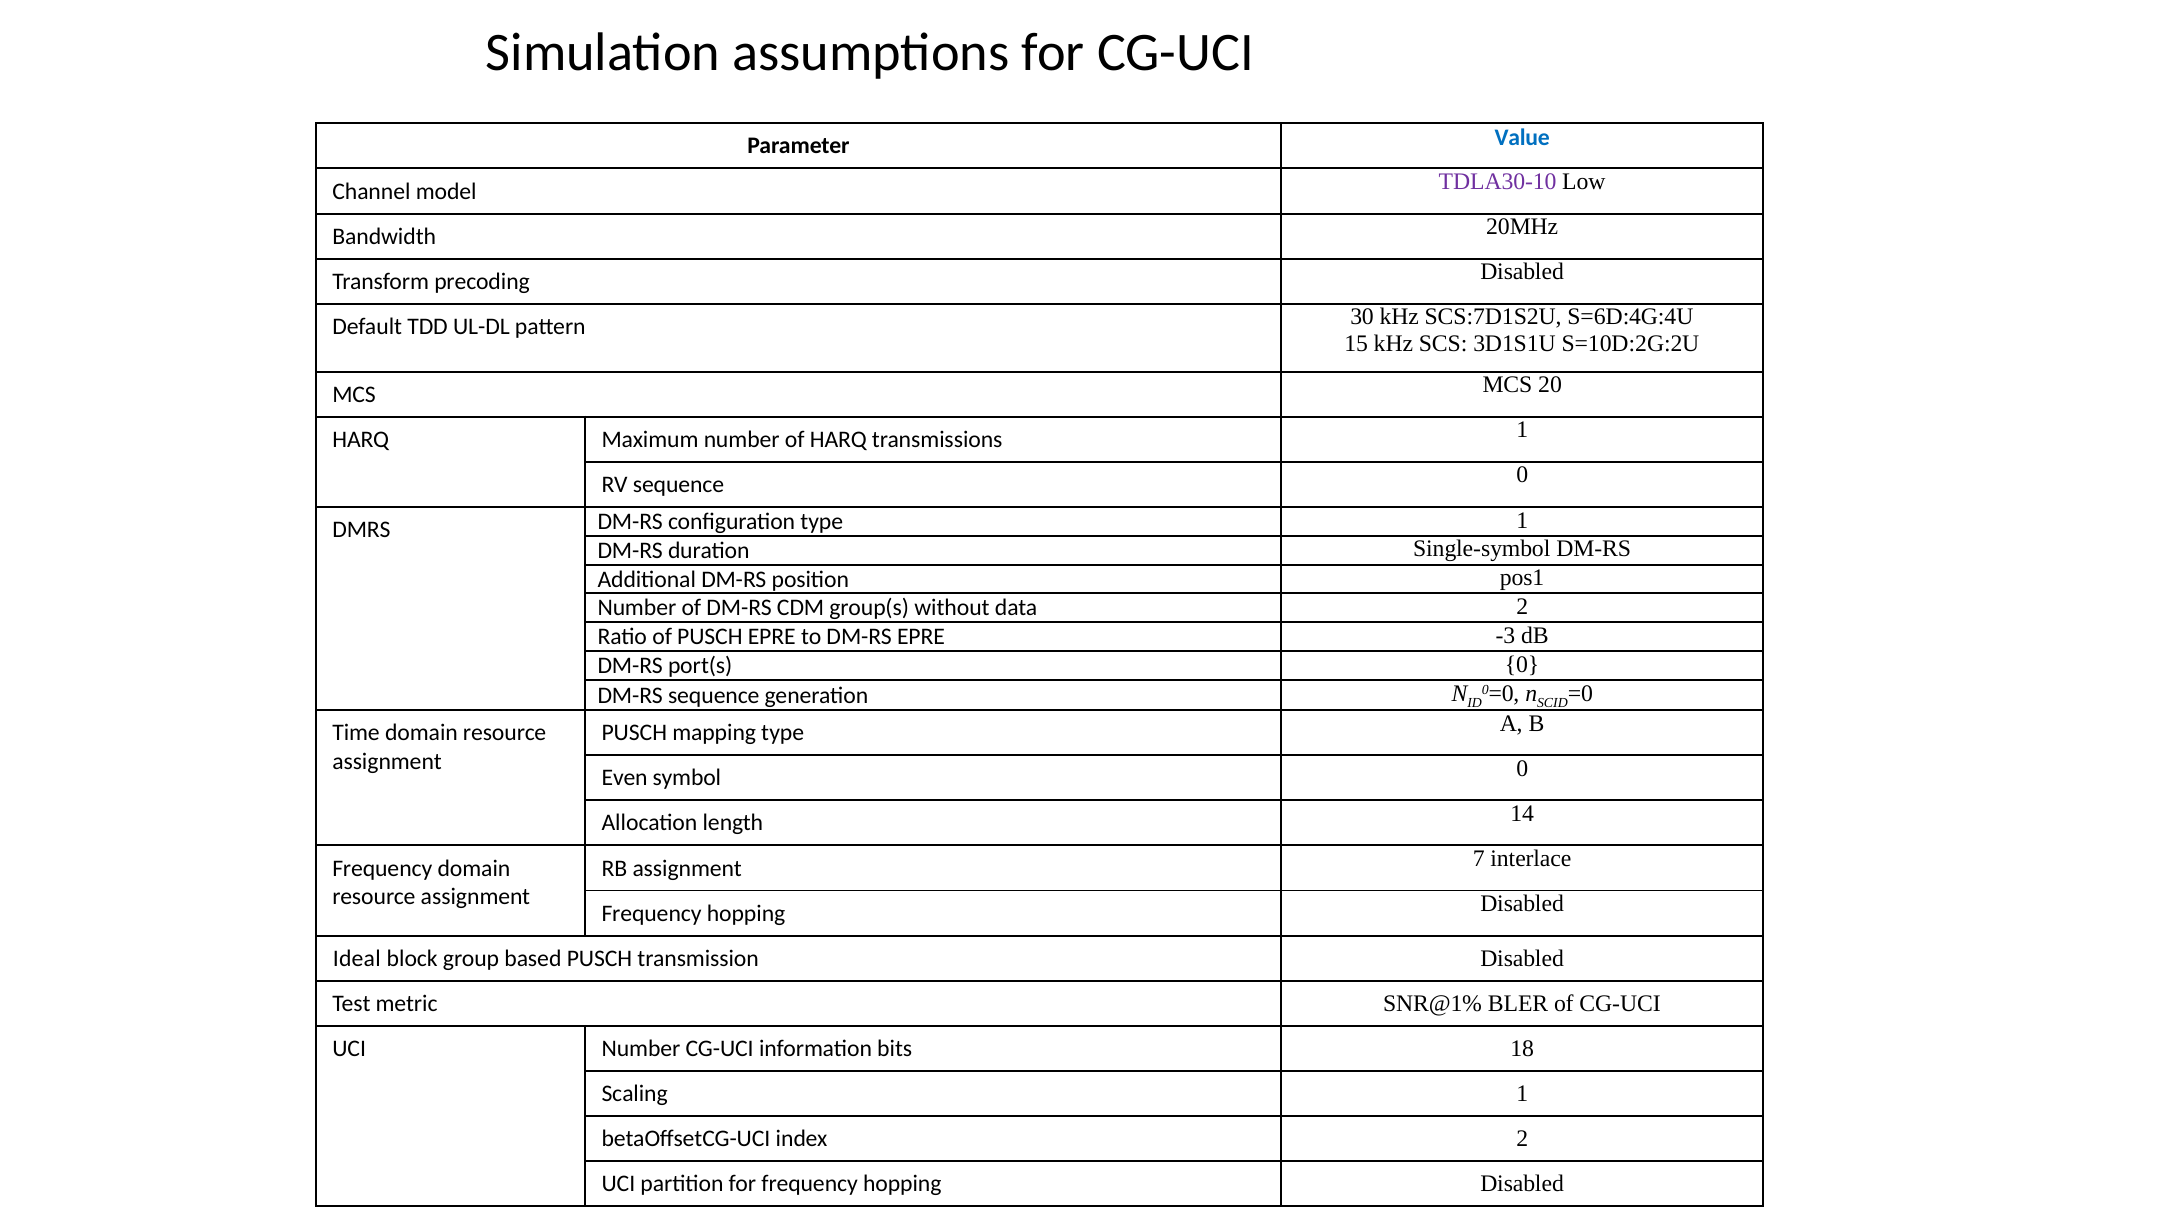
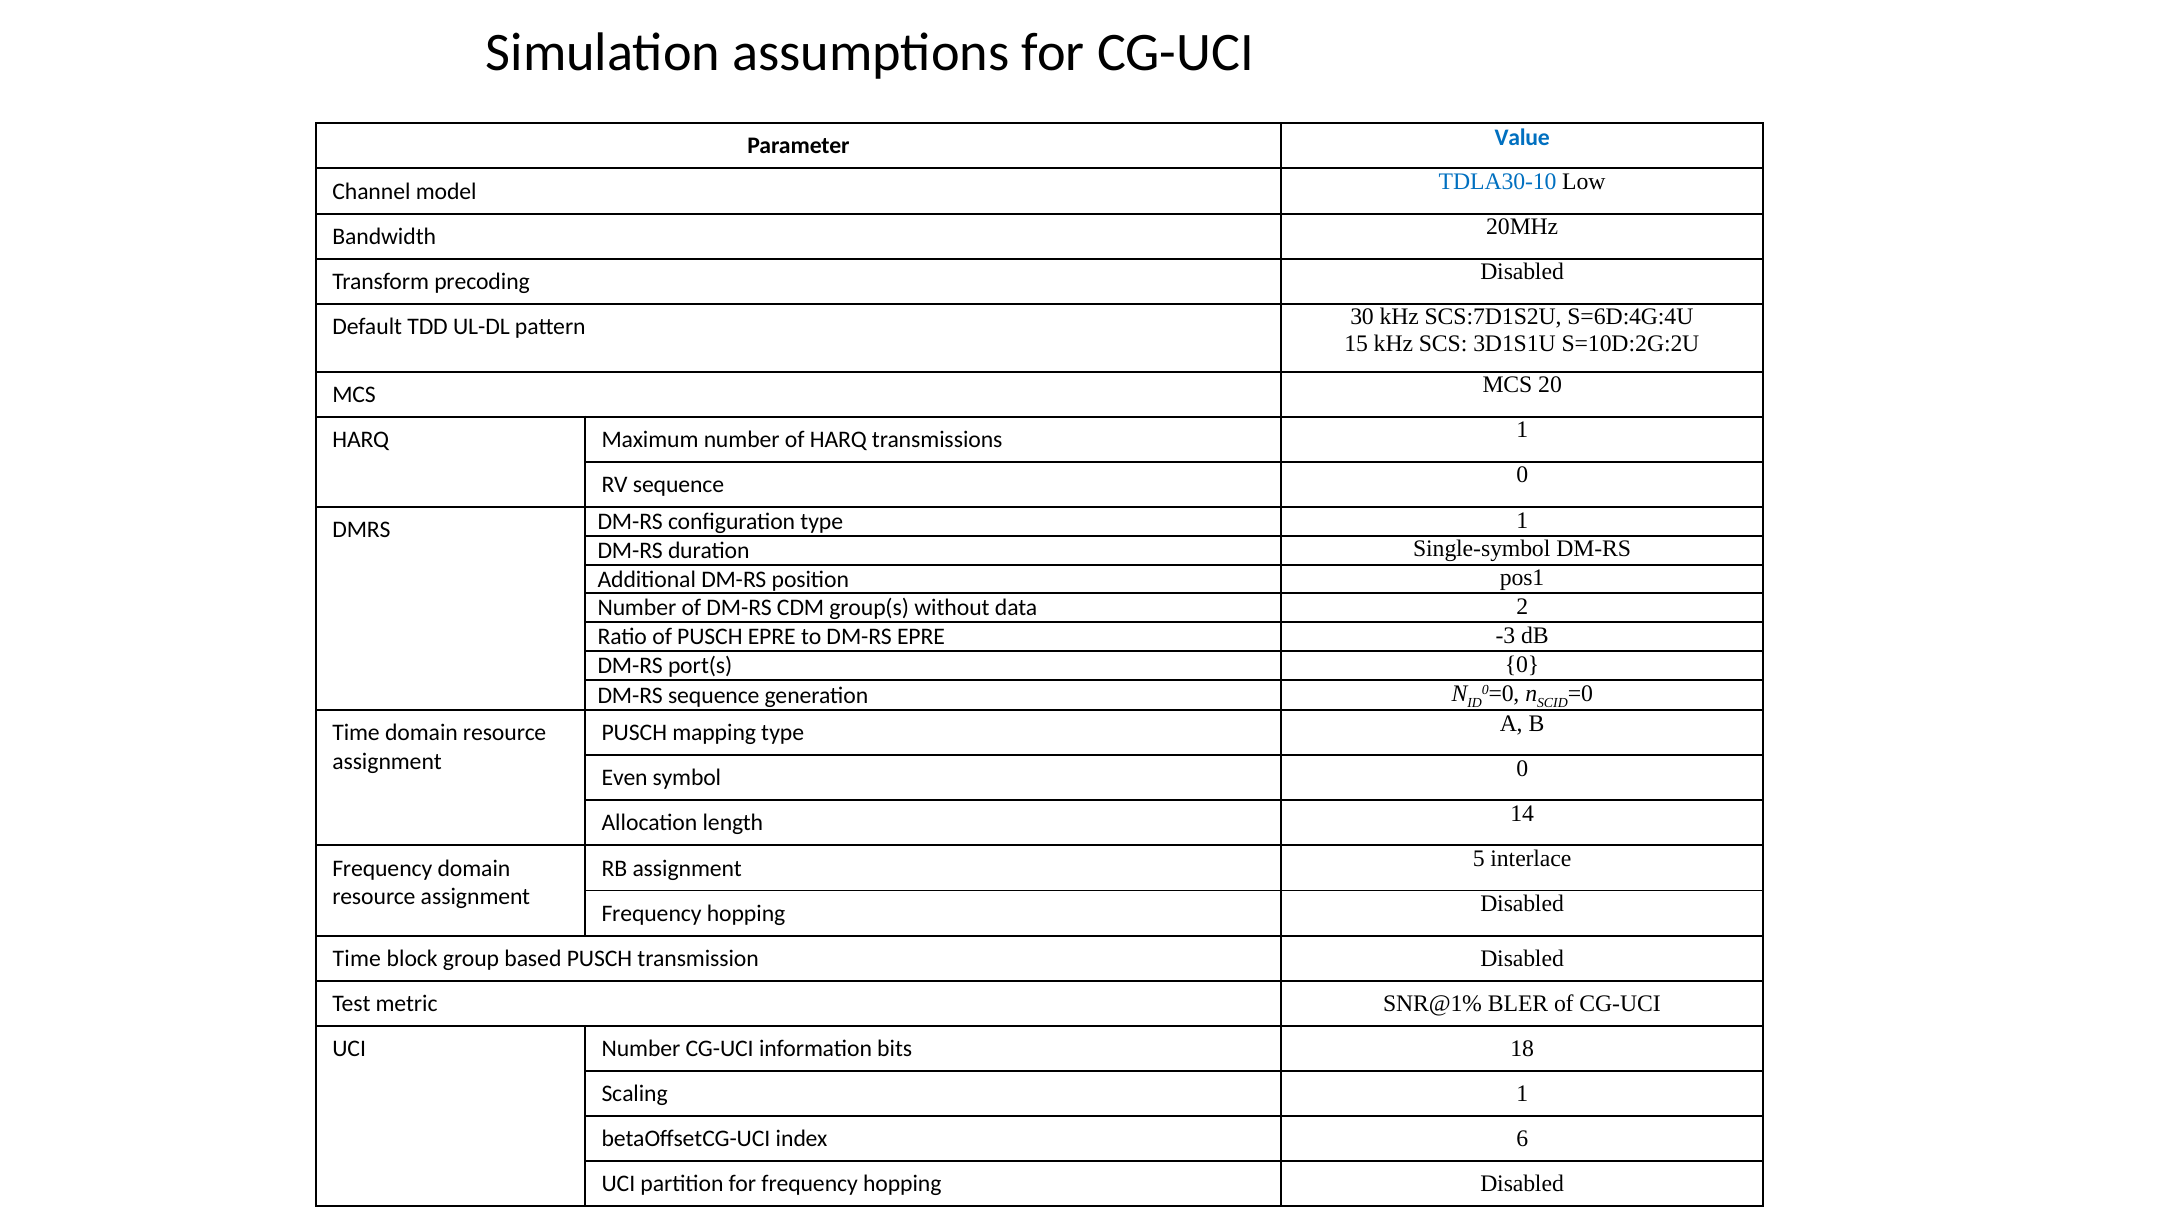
TDLA30-10 colour: purple -> blue
7: 7 -> 5
Ideal at (357, 959): Ideal -> Time
index 2: 2 -> 6
